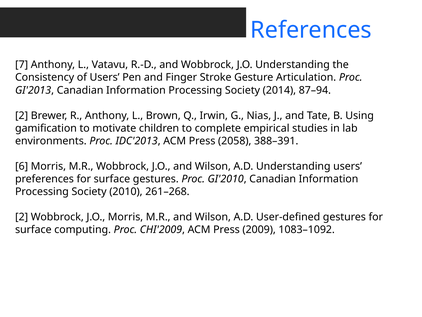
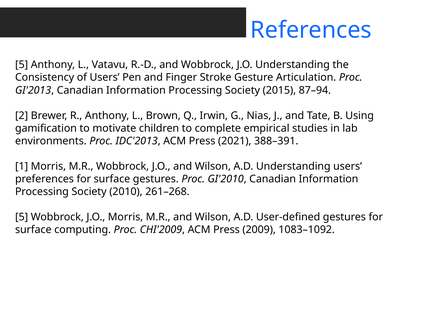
7 at (22, 65): 7 -> 5
2014: 2014 -> 2015
2058: 2058 -> 2021
6: 6 -> 1
2 at (22, 217): 2 -> 5
